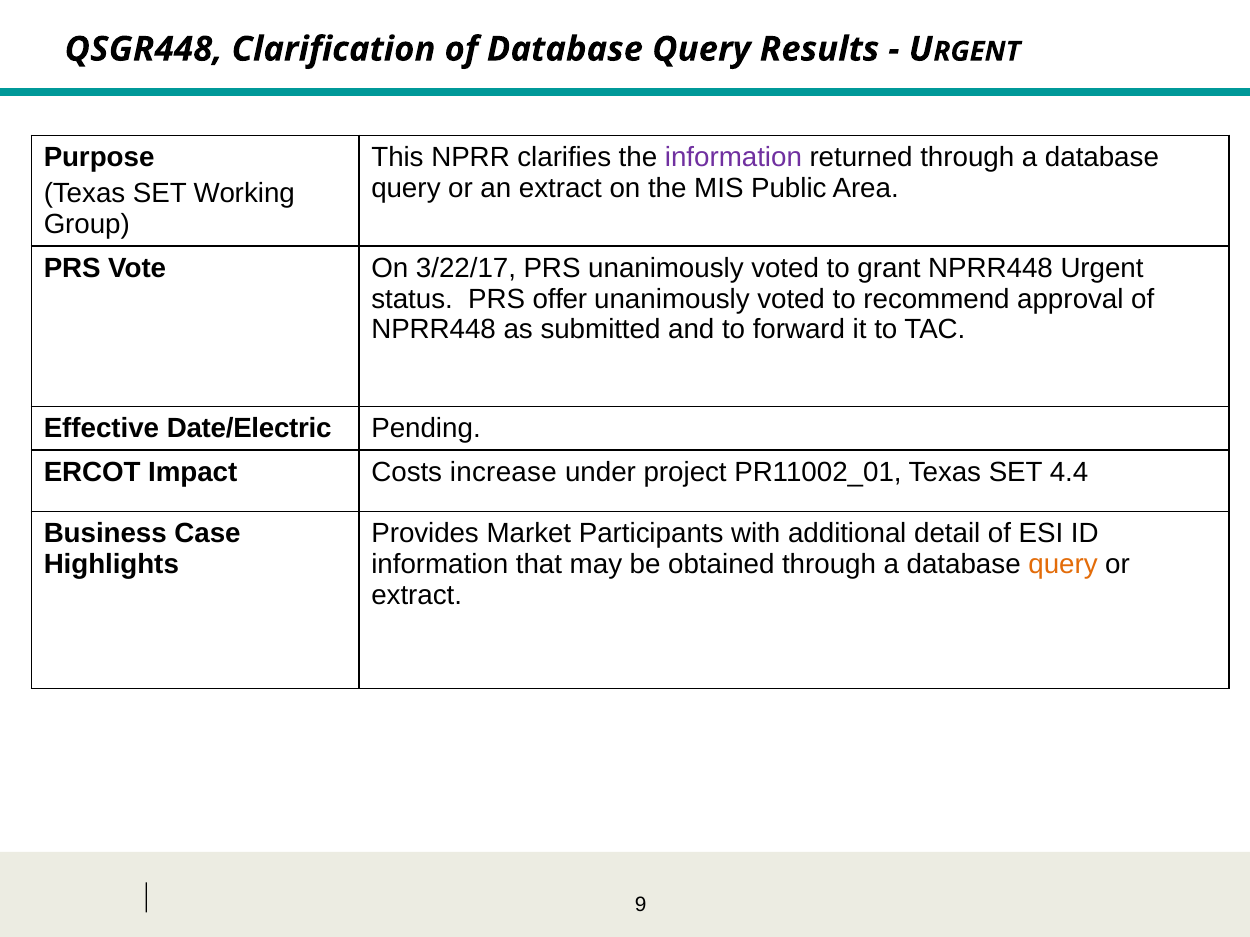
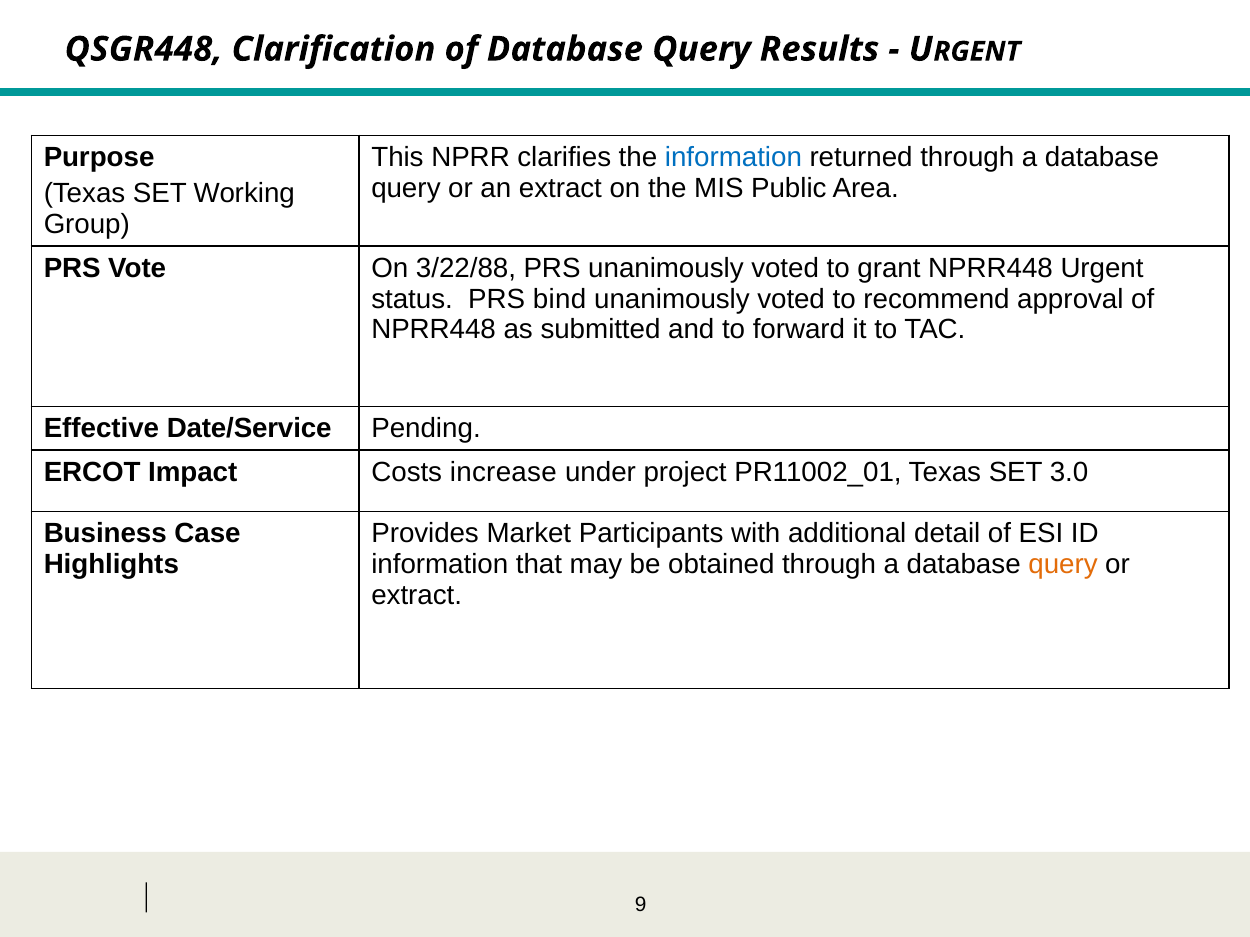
information at (733, 158) colour: purple -> blue
3/22/17: 3/22/17 -> 3/22/88
offer: offer -> bind
Date/Electric: Date/Electric -> Date/Service
4.4: 4.4 -> 3.0
